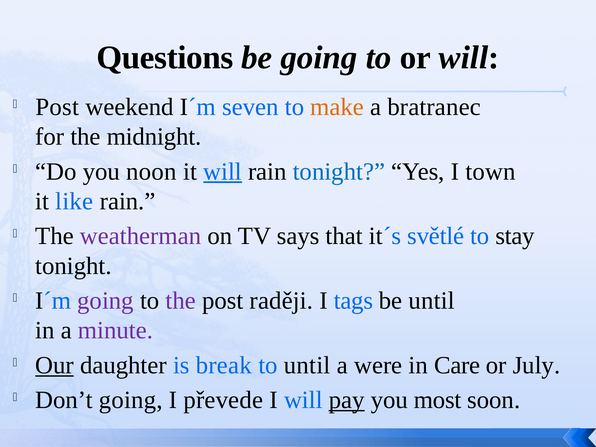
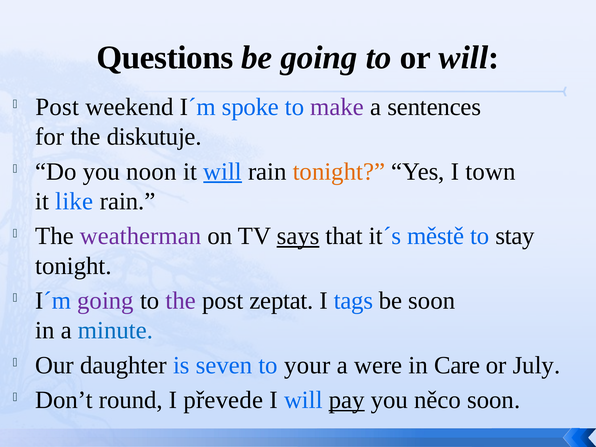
seven: seven -> spoke
make colour: orange -> purple
bratranec: bratranec -> sentences
midnight: midnight -> diskutuje
tonight at (339, 172) colour: blue -> orange
says underline: none -> present
světlé: světlé -> městě
raději: raději -> zeptat
be until: until -> soon
minute colour: purple -> blue
Our underline: present -> none
break: break -> seven
to until: until -> your
Don’t going: going -> round
most: most -> něco
